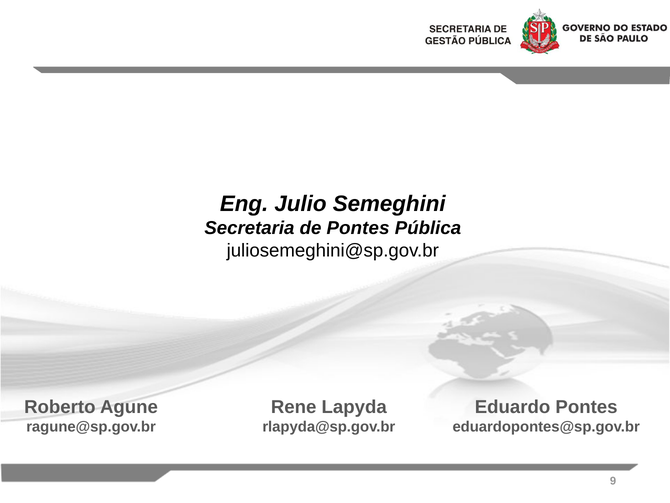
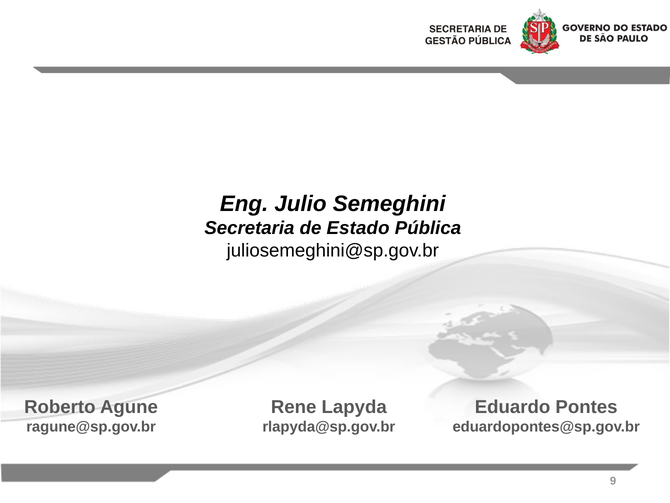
de Pontes: Pontes -> Estado
